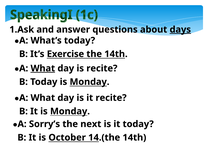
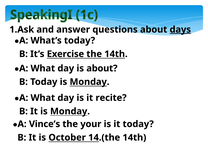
What at (43, 68) underline: present -> none
is recite: recite -> about
Sorry’s: Sorry’s -> Vince’s
next: next -> your
